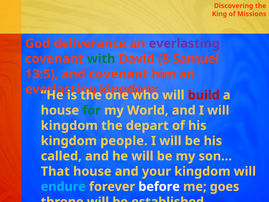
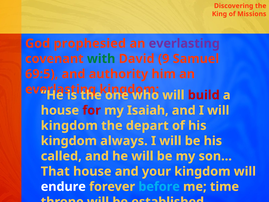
deliverance: deliverance -> prophesied
8: 8 -> 9
13:5: 13:5 -> 69:5
and covenant: covenant -> authority
for colour: green -> red
World: World -> Isaiah
people: people -> always
endure colour: light blue -> white
before colour: white -> light blue
goes: goes -> time
